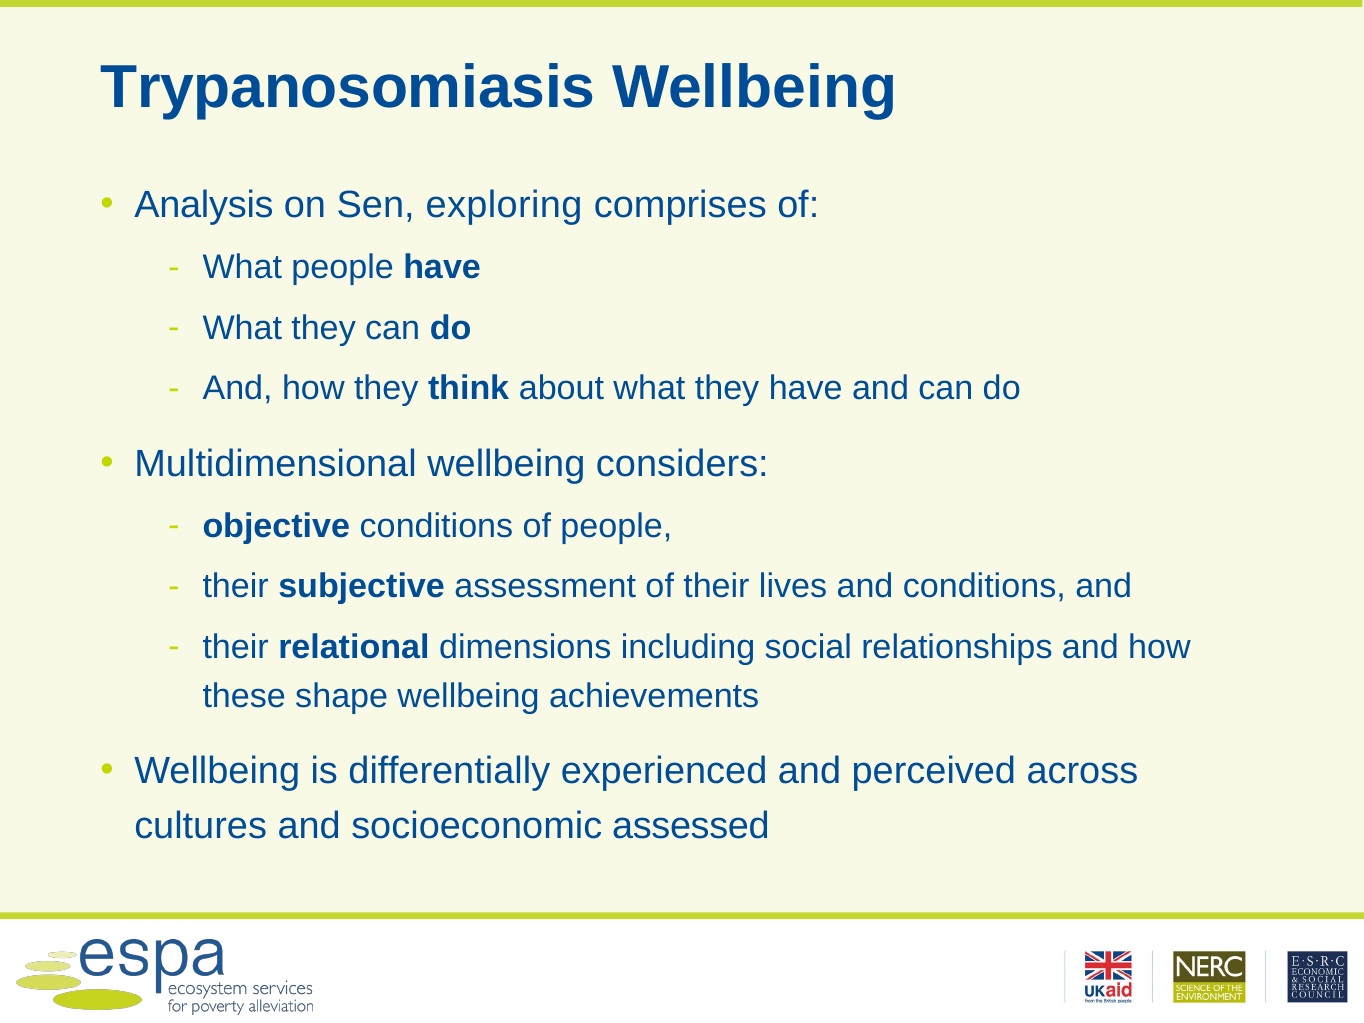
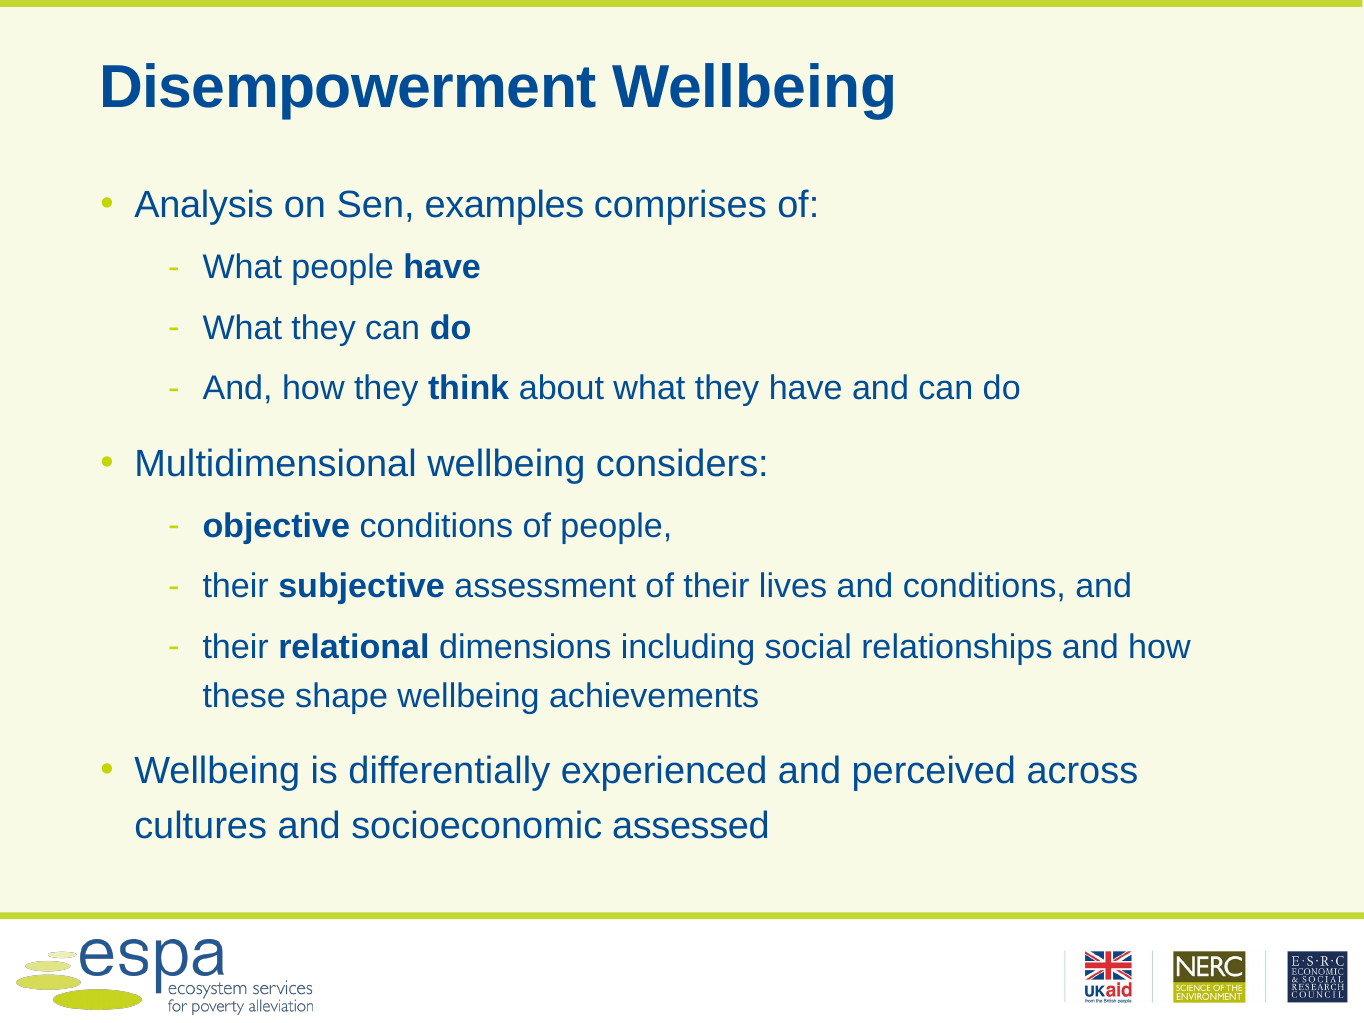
Trypanosomiasis: Trypanosomiasis -> Disempowerment
exploring: exploring -> examples
